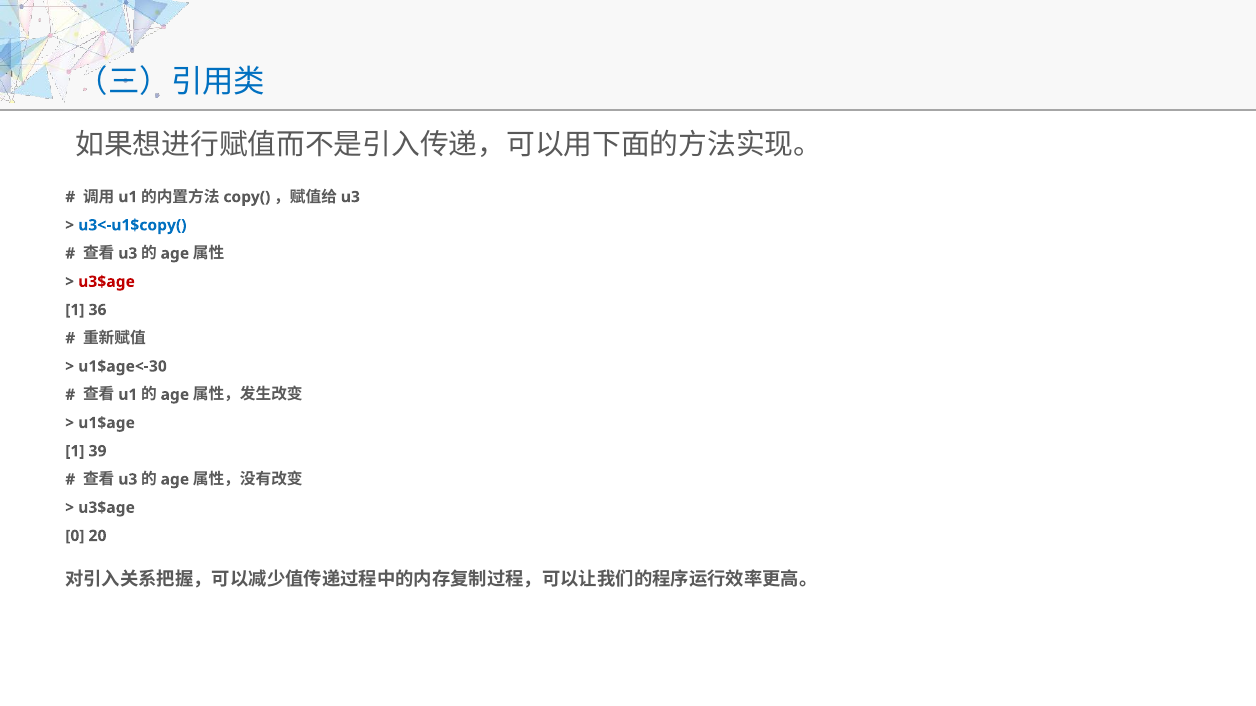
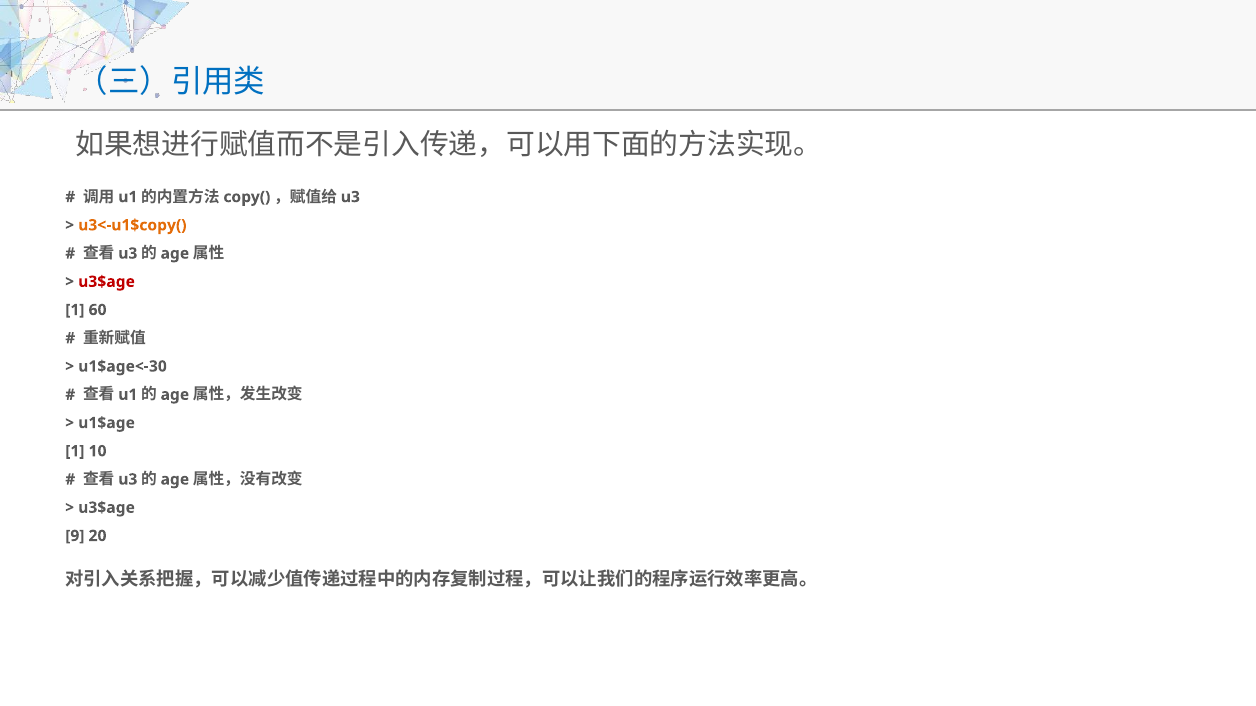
u3<-u1$copy( colour: blue -> orange
36: 36 -> 60
39: 39 -> 10
0: 0 -> 9
